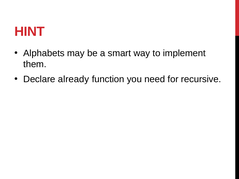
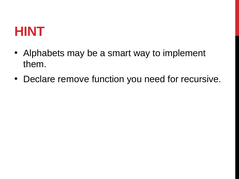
already: already -> remove
